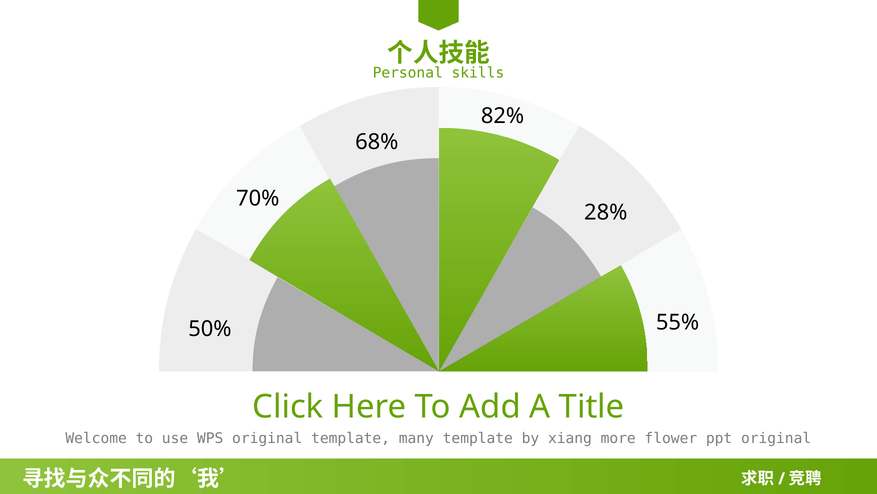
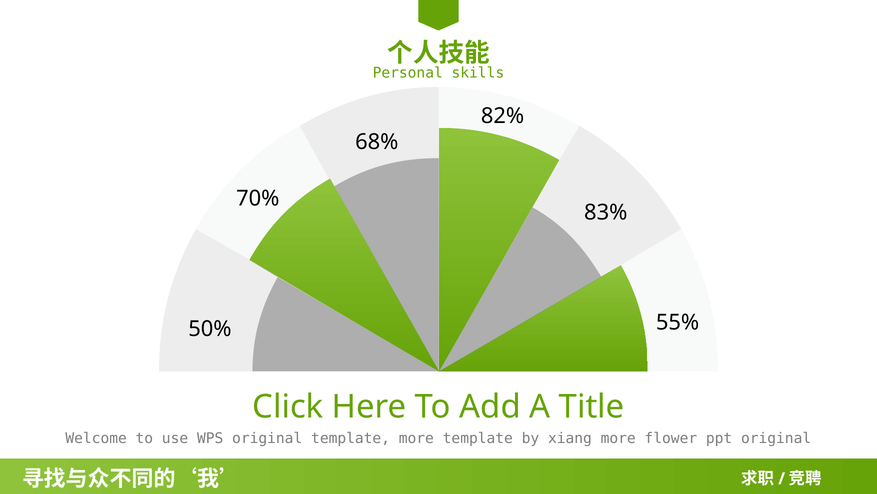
28%: 28% -> 83%
template many: many -> more
